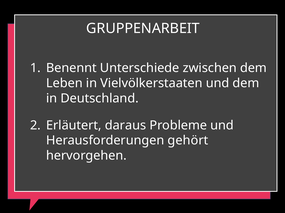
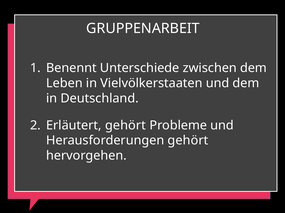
Erläutert daraus: daraus -> gehört
